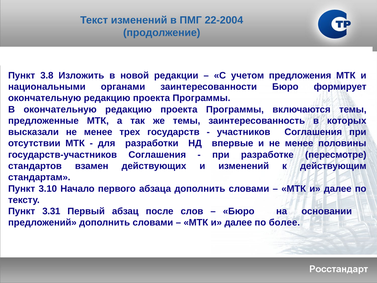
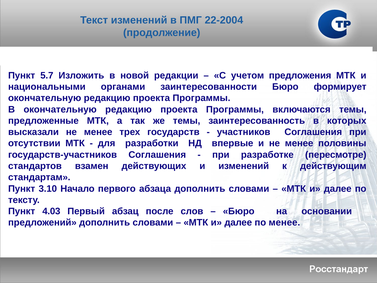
3.8: 3.8 -> 5.7
3.31: 3.31 -> 4.03
по более: более -> менее
